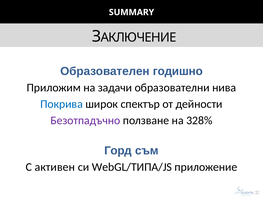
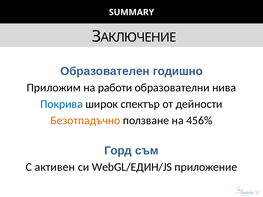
задачи: задачи -> работи
Безотпадъчно colour: purple -> orange
328%: 328% -> 456%
WebGL/ТИПА/JS: WebGL/ТИПА/JS -> WebGL/ЕДИН/JS
